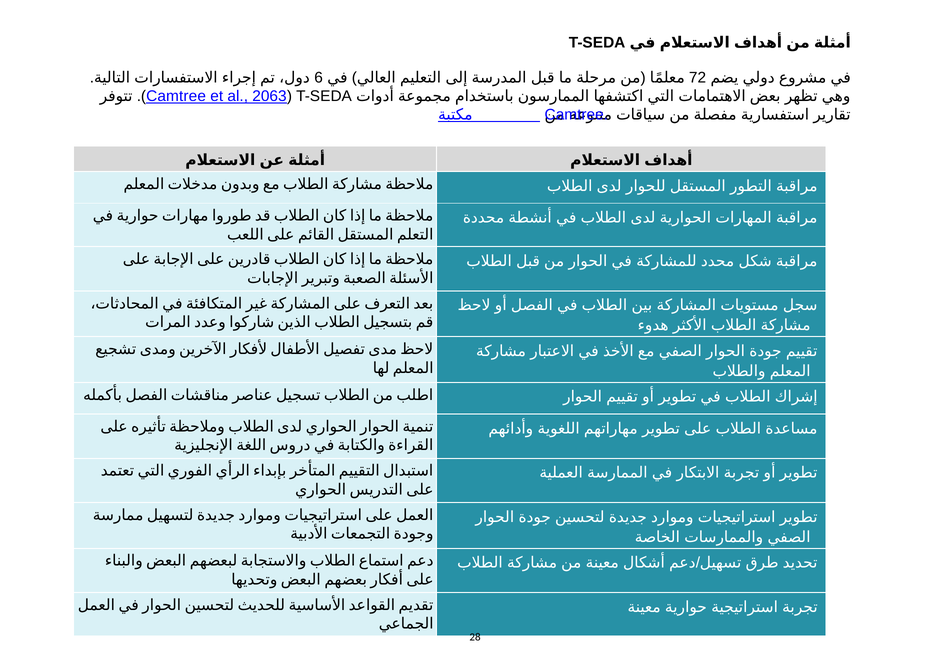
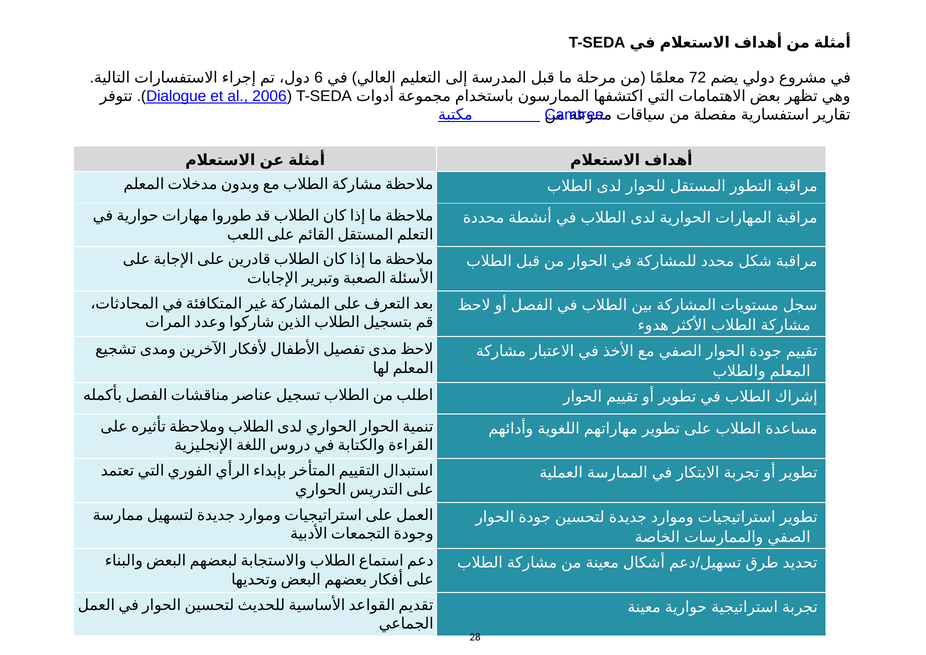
Camtree at (176, 96): Camtree -> Dialogue
2063: 2063 -> 2006
